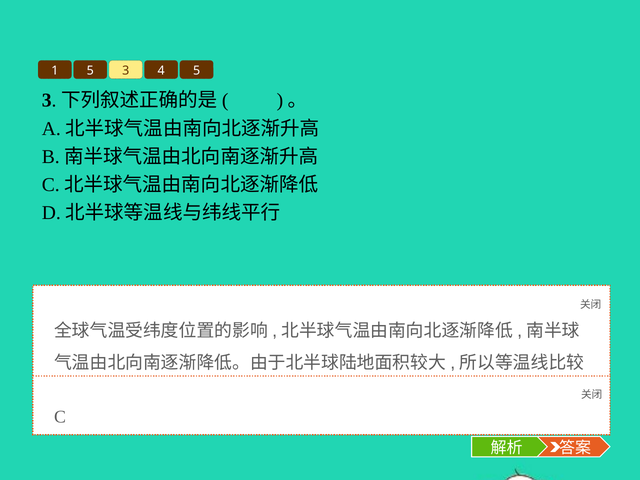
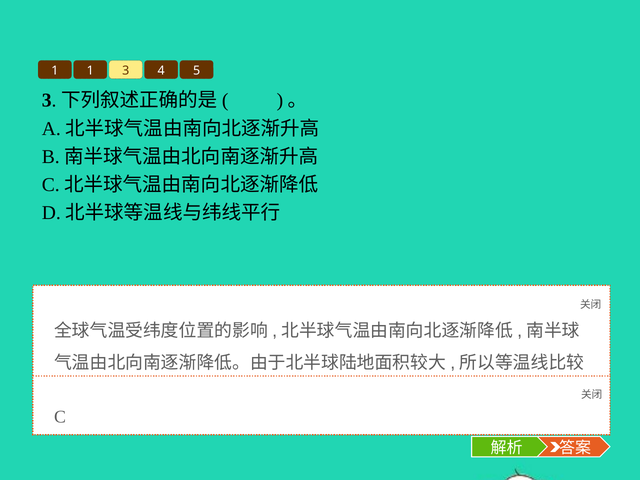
1 5: 5 -> 1
